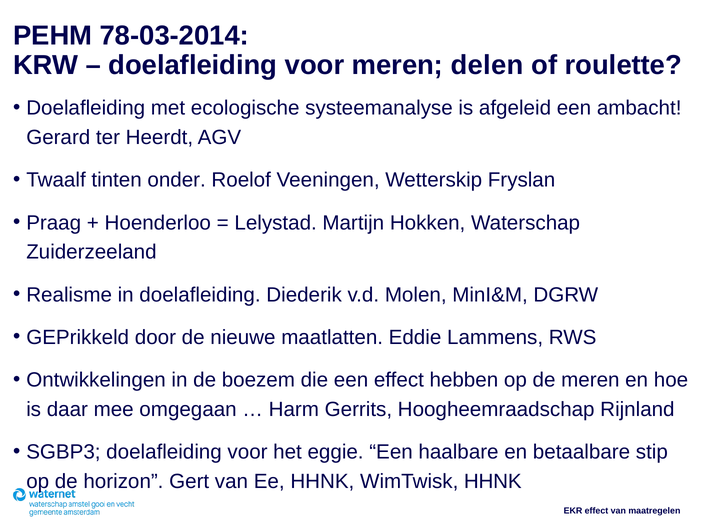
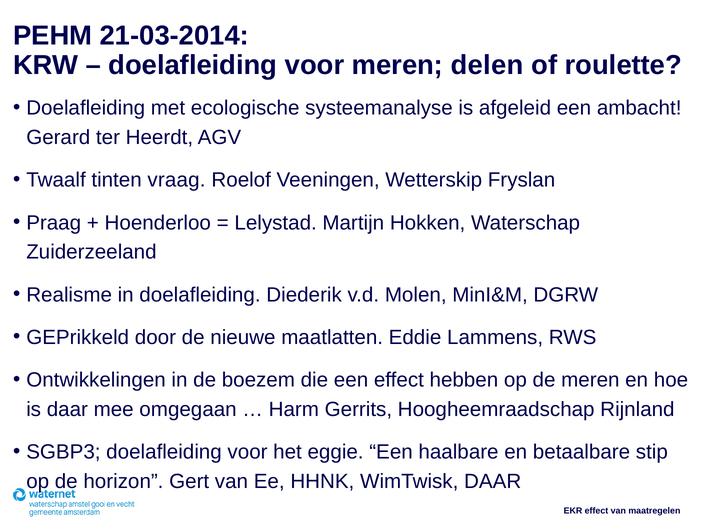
78-03-2014: 78-03-2014 -> 21-03-2014
onder: onder -> vraag
WimTwisk HHNK: HHNK -> DAAR
